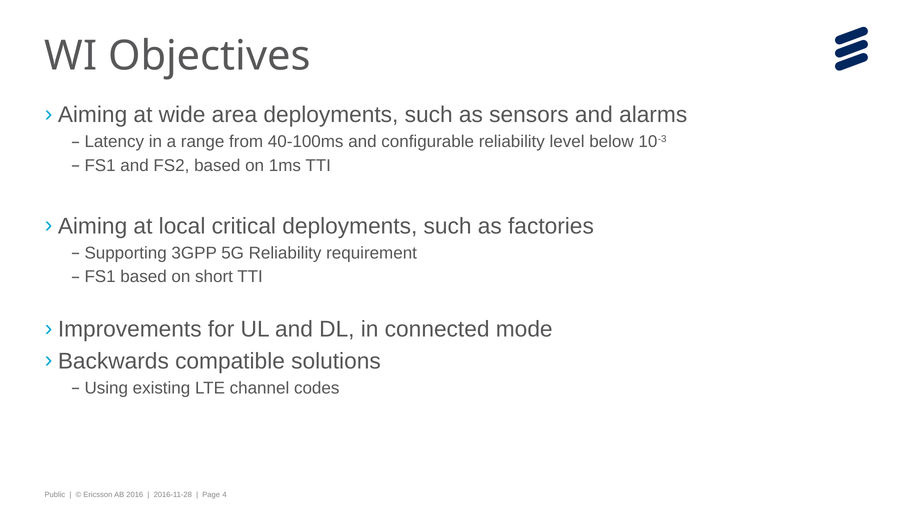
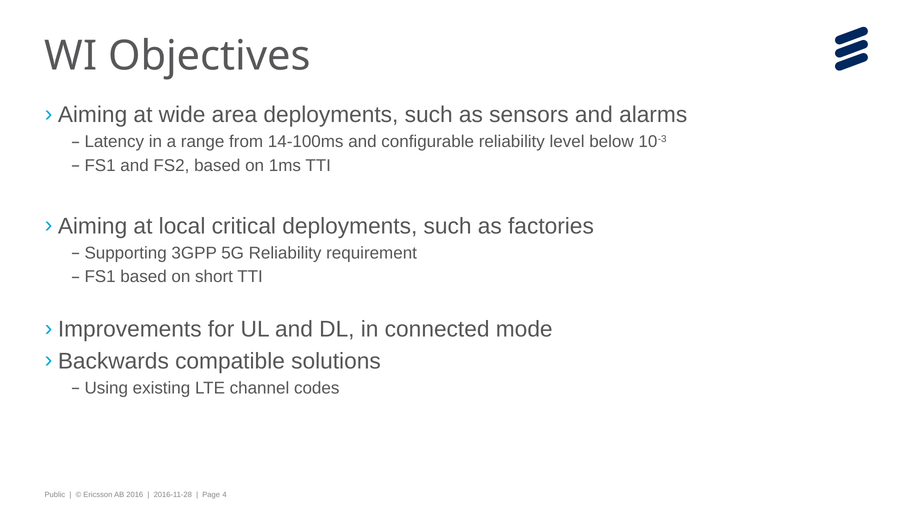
40-100ms: 40-100ms -> 14-100ms
